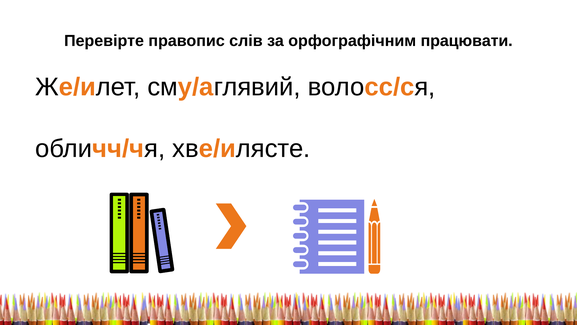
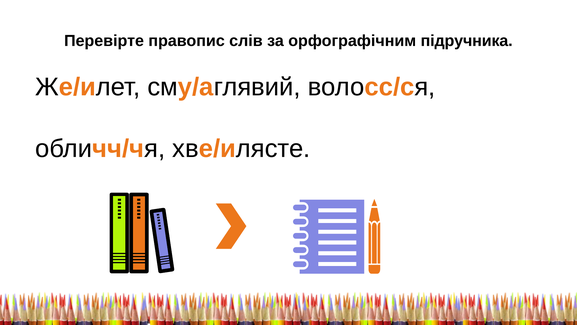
працювати: працювати -> підручника
